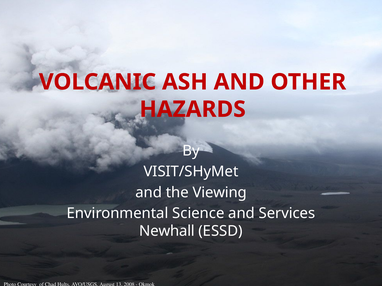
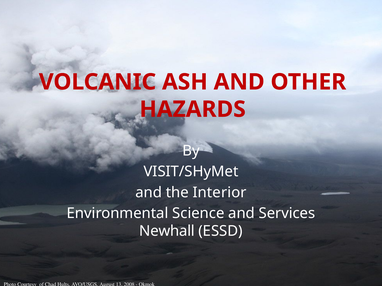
Viewing: Viewing -> Interior
